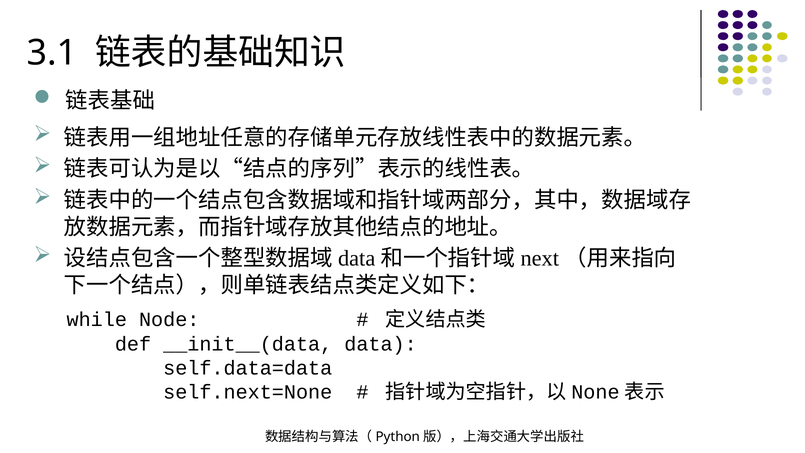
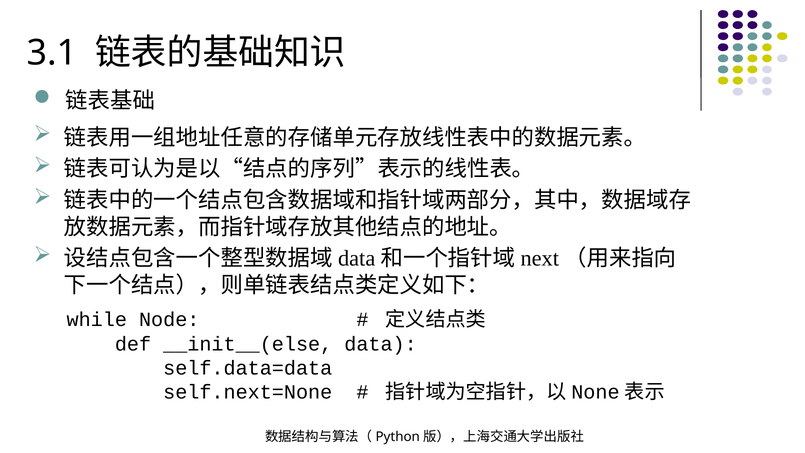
__init__(data: __init__(data -> __init__(else
